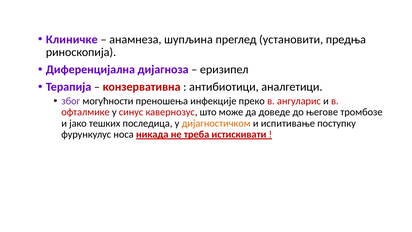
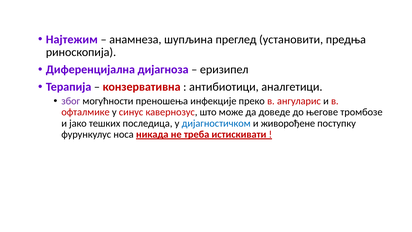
Клиничке: Клиничке -> Најтежим
дијагностичком colour: orange -> blue
испитивање: испитивање -> живорођене
